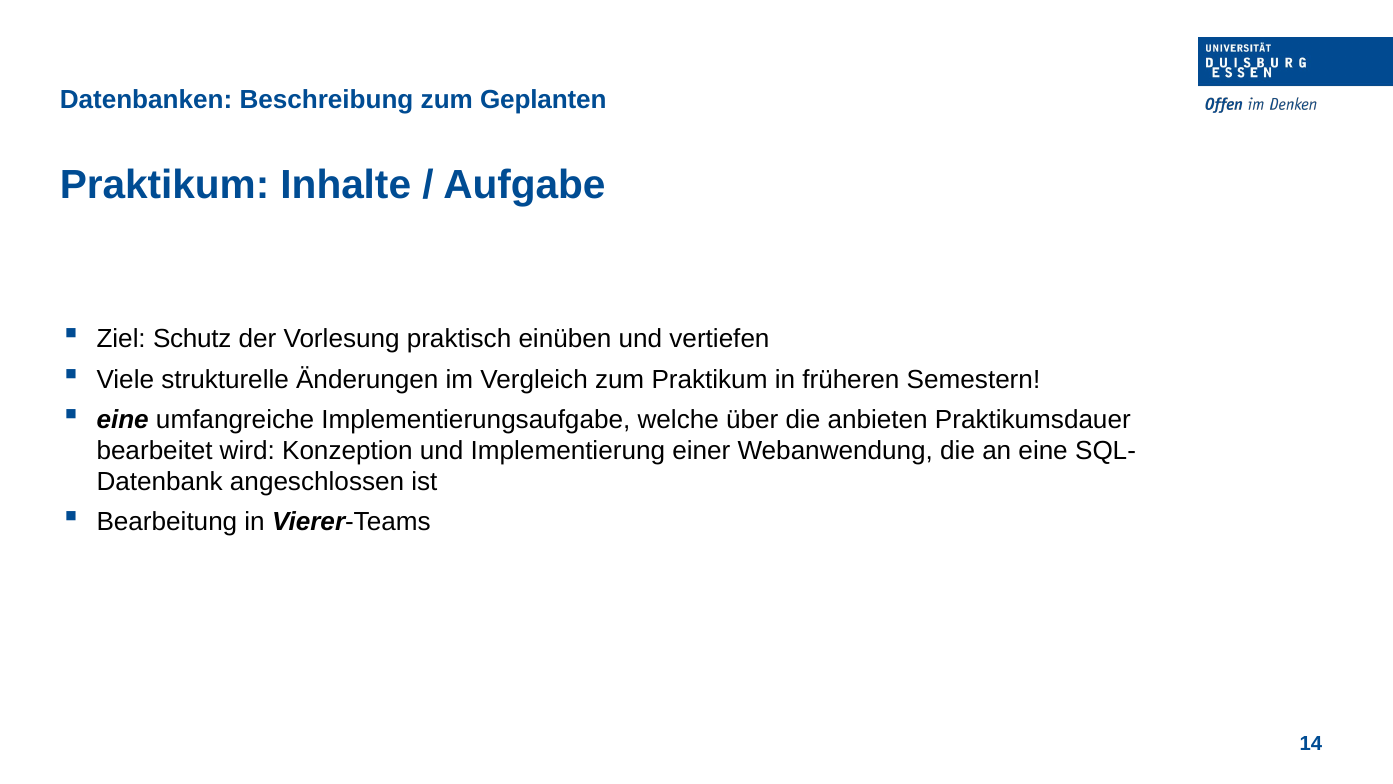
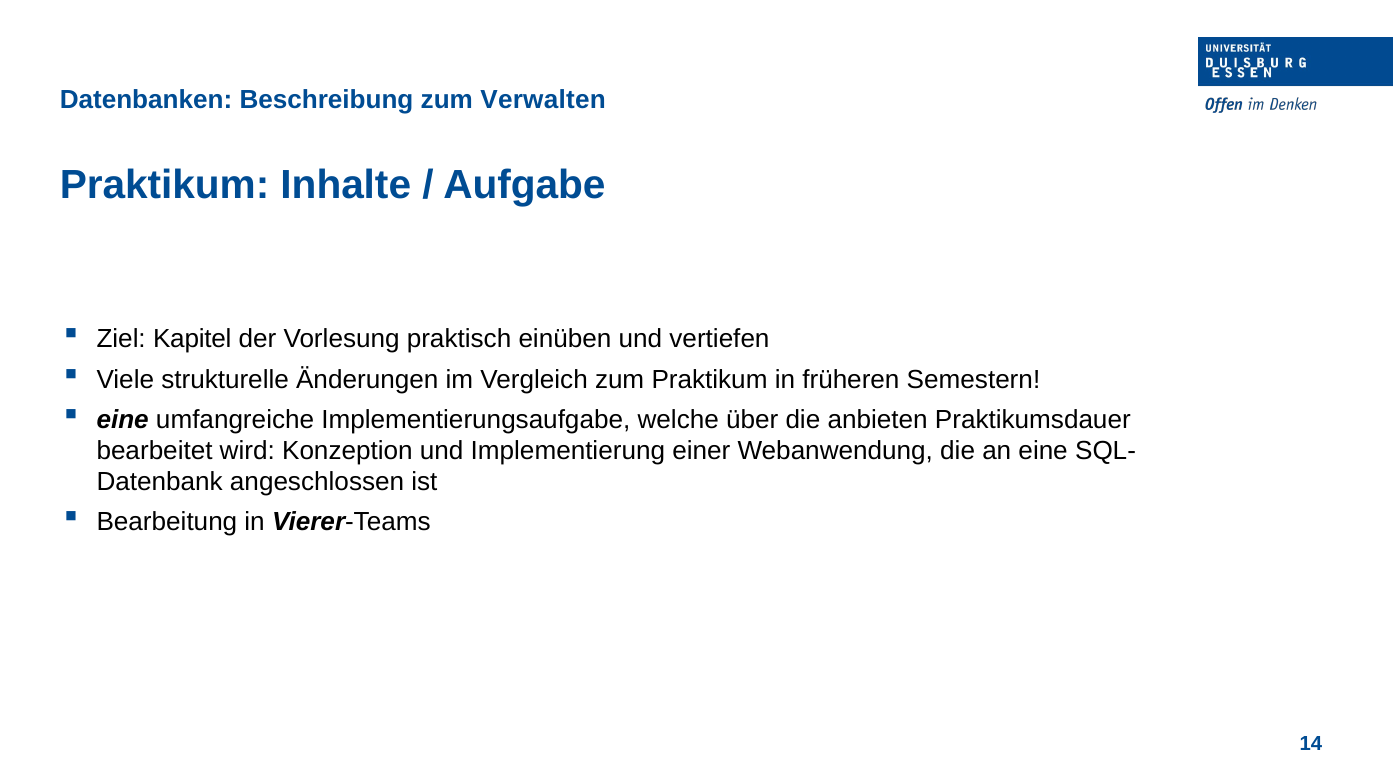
Geplanten: Geplanten -> Verwalten
Schutz: Schutz -> Kapitel
